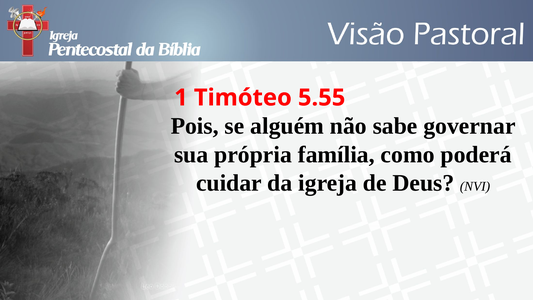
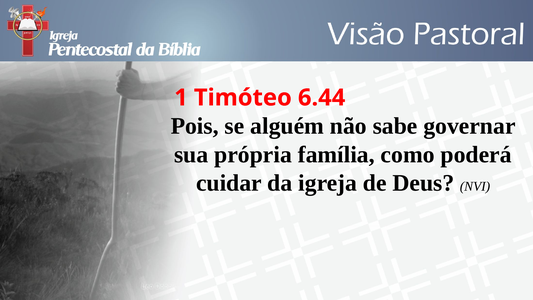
5.55: 5.55 -> 6.44
